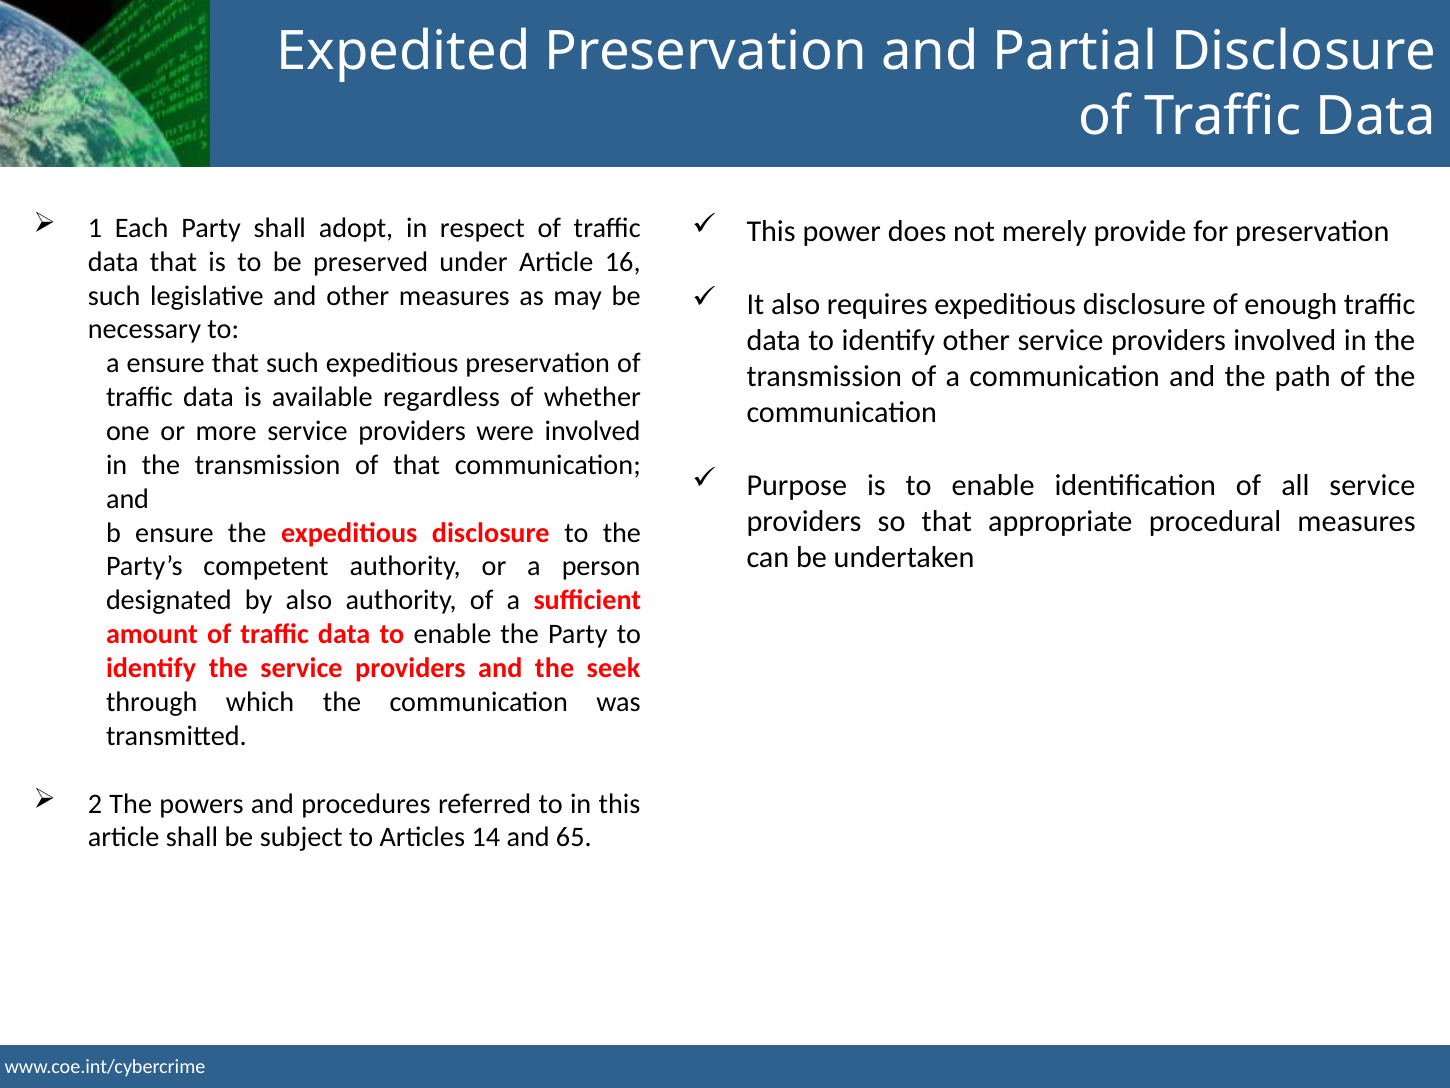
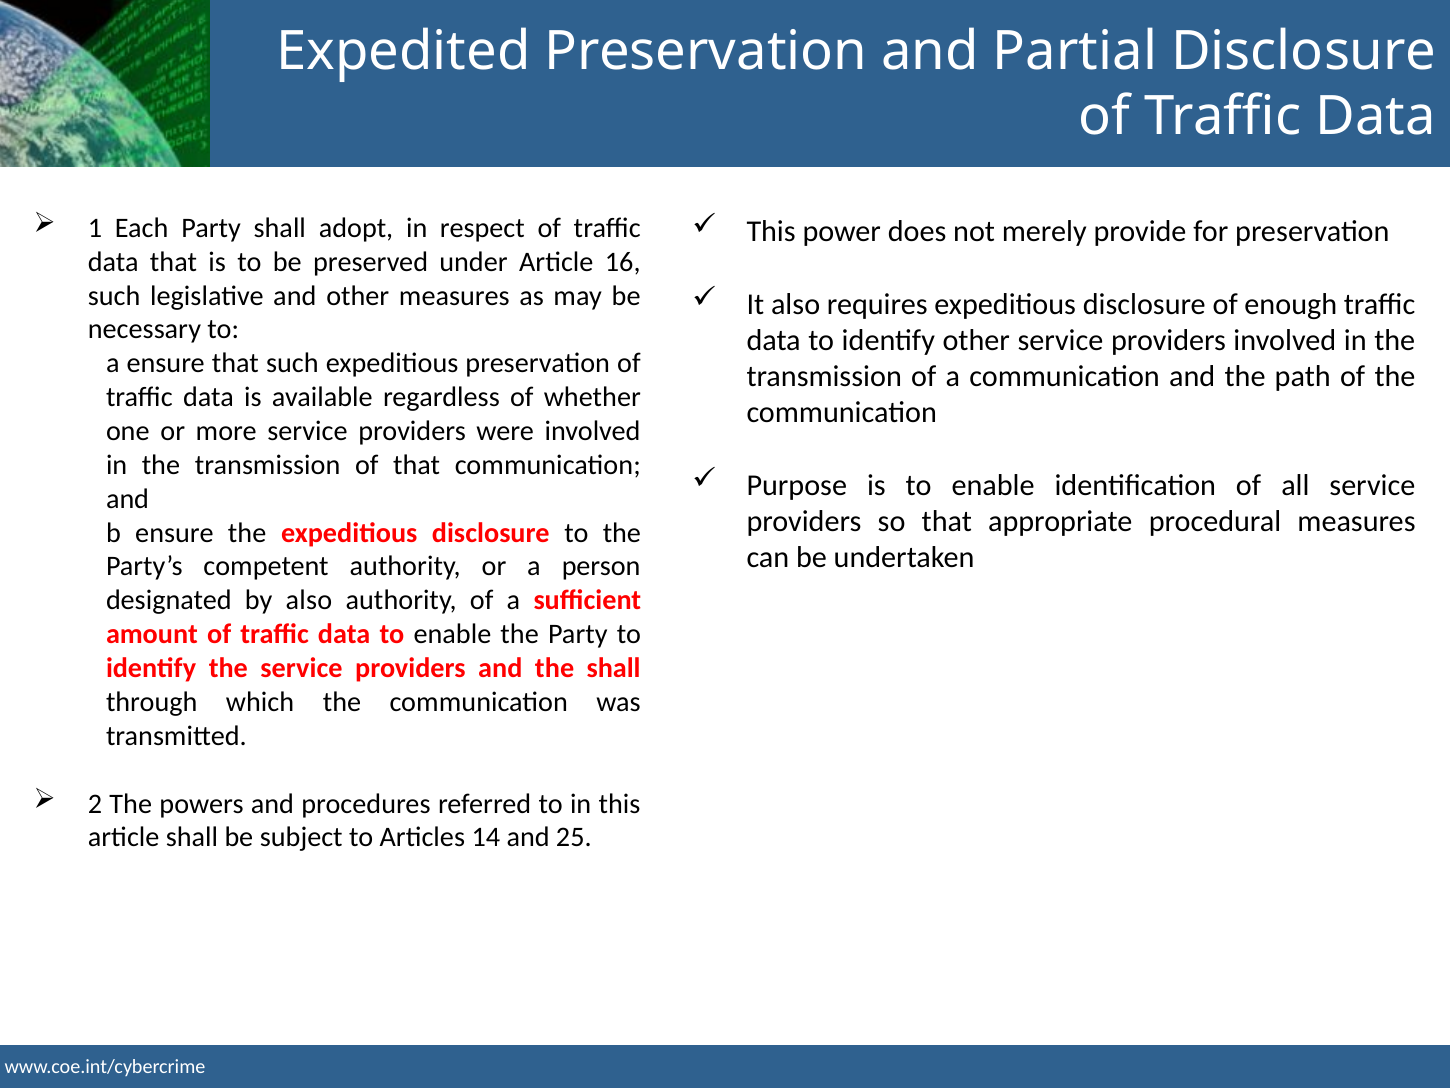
the seek: seek -> shall
65: 65 -> 25
